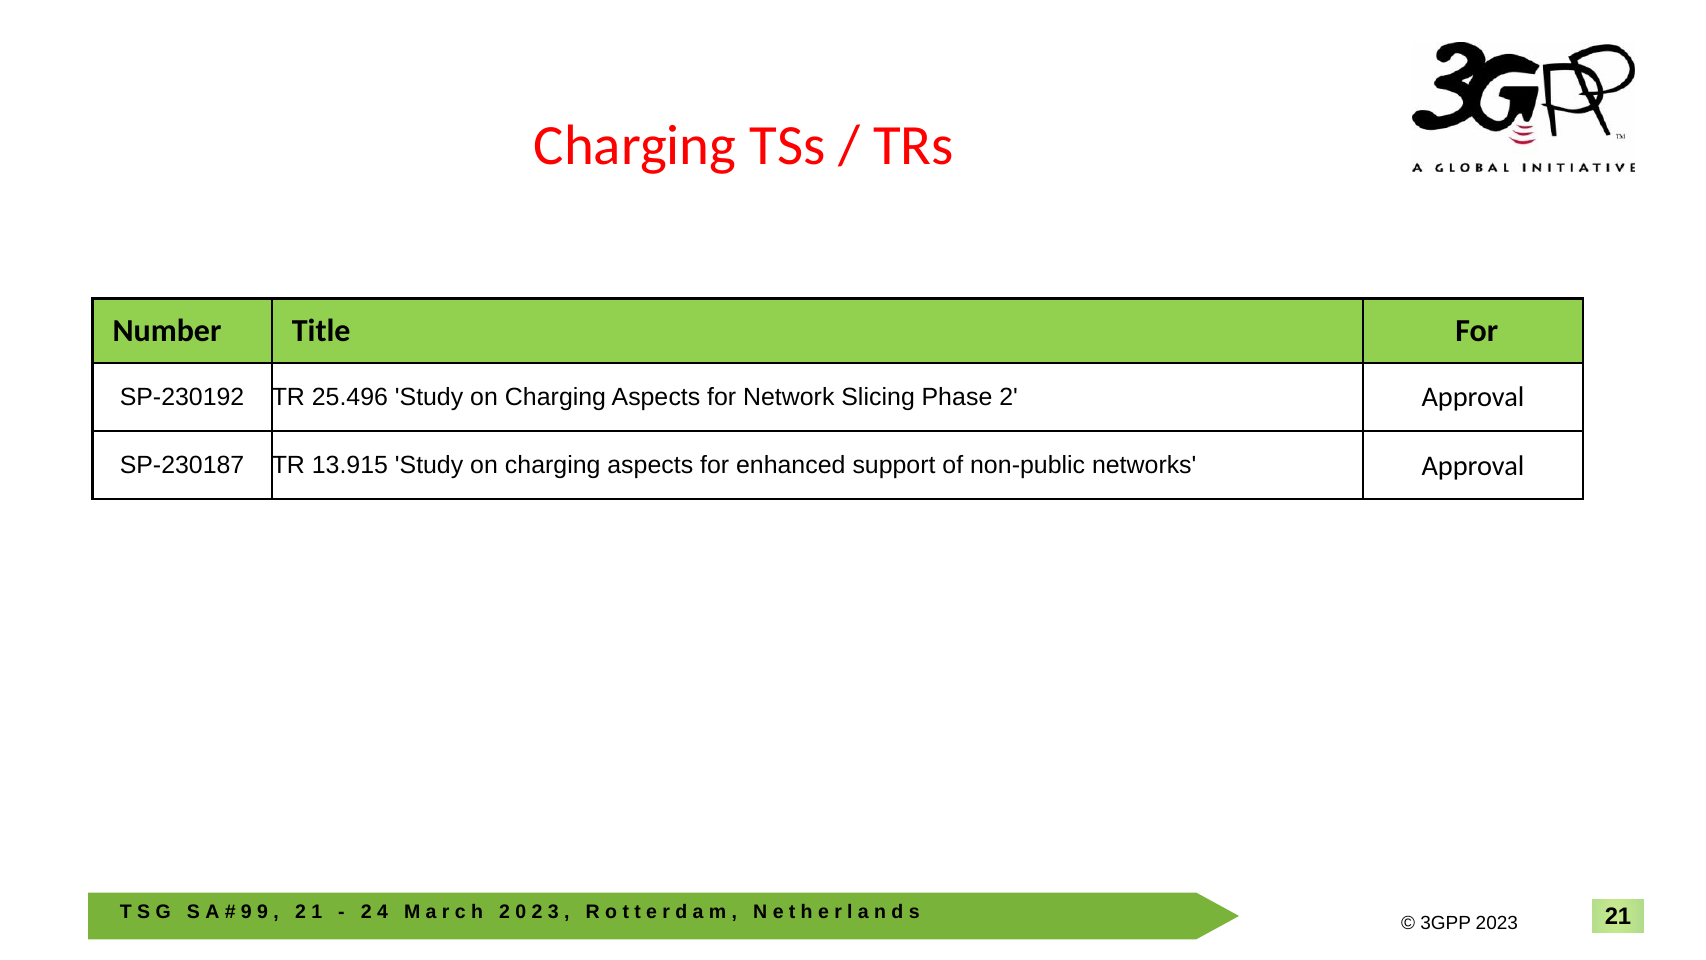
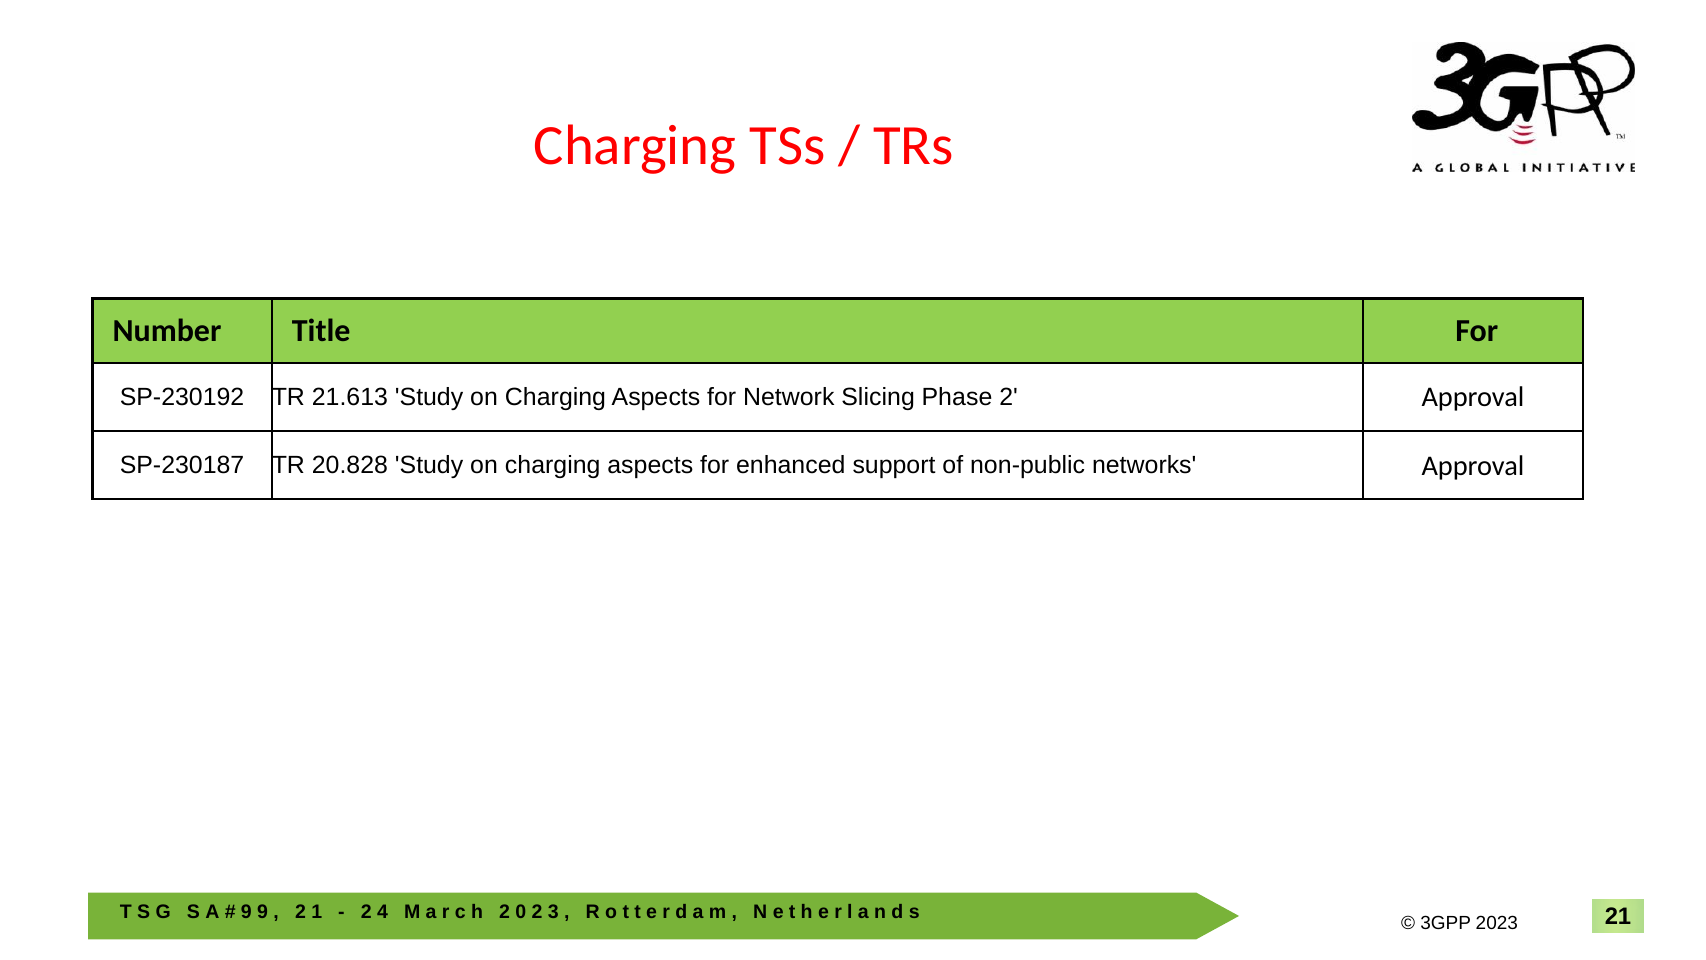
25.496: 25.496 -> 21.613
13.915: 13.915 -> 20.828
